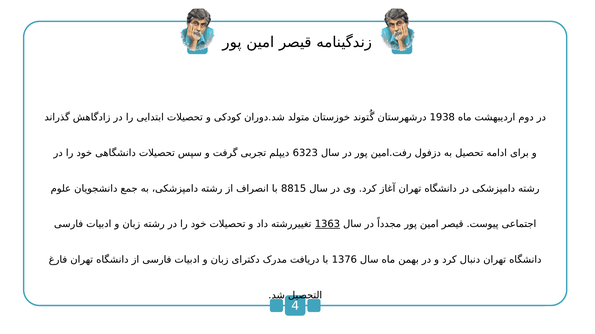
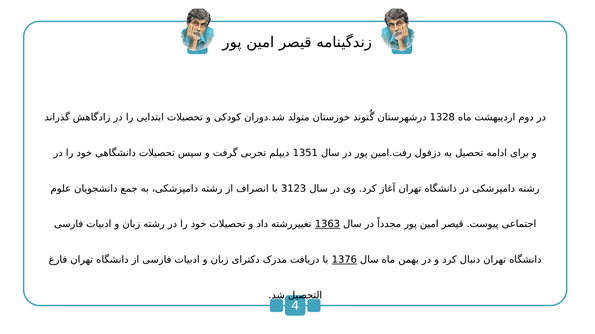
1938: 1938 -> 1328
6323: 6323 -> 1351
8815: 8815 -> 3123
1376 underline: none -> present
